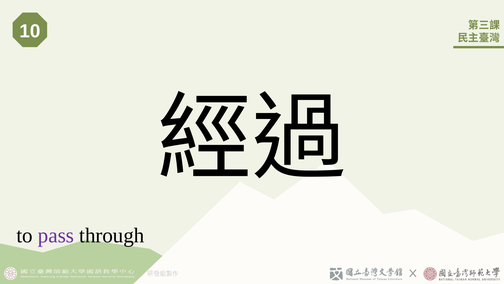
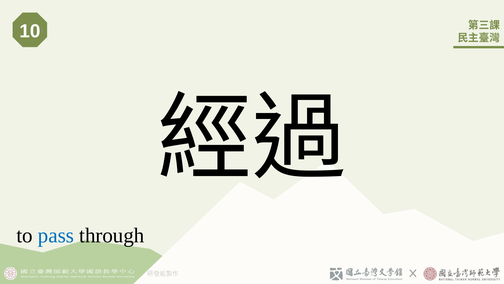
pass colour: purple -> blue
